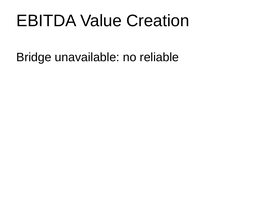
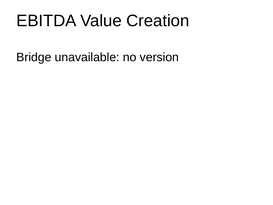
reliable: reliable -> version
